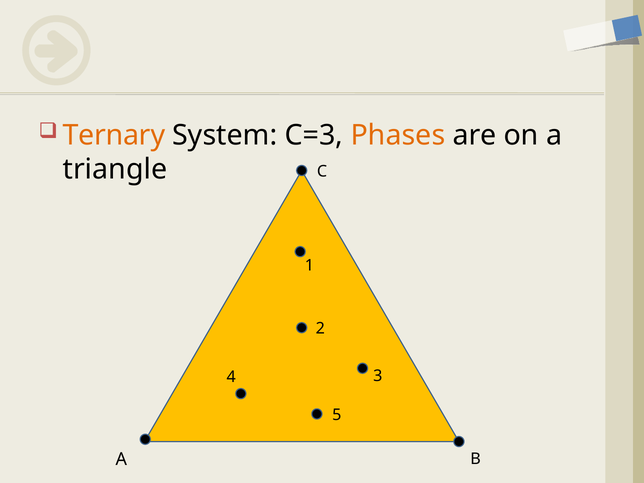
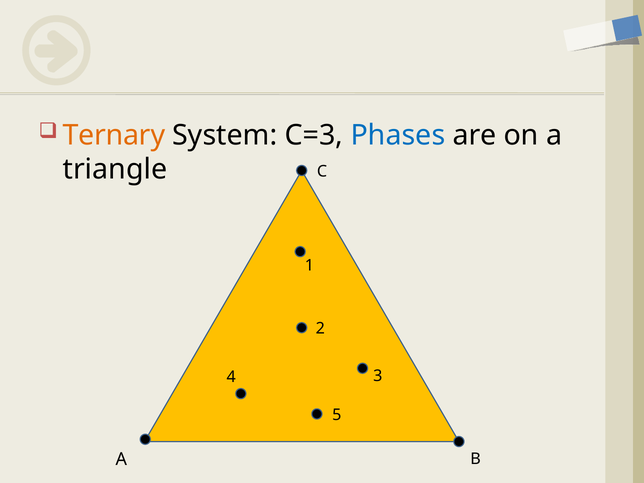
Phases colour: orange -> blue
